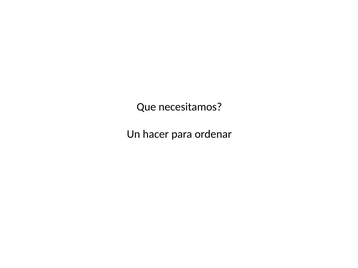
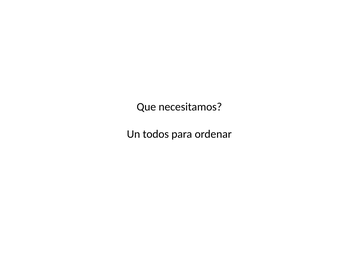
hacer: hacer -> todos
